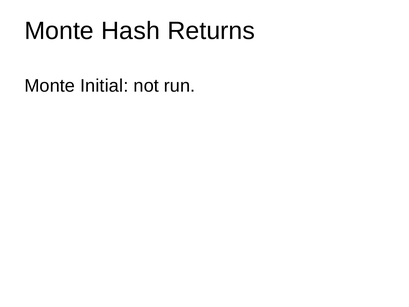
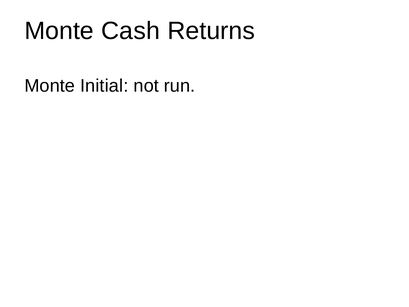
Hash: Hash -> Cash
